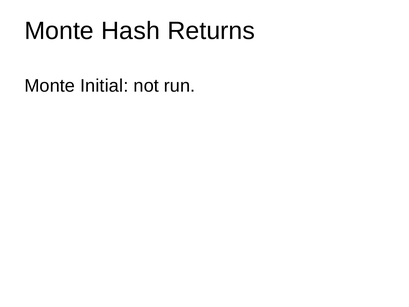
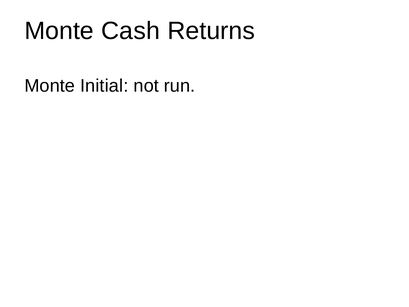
Hash: Hash -> Cash
